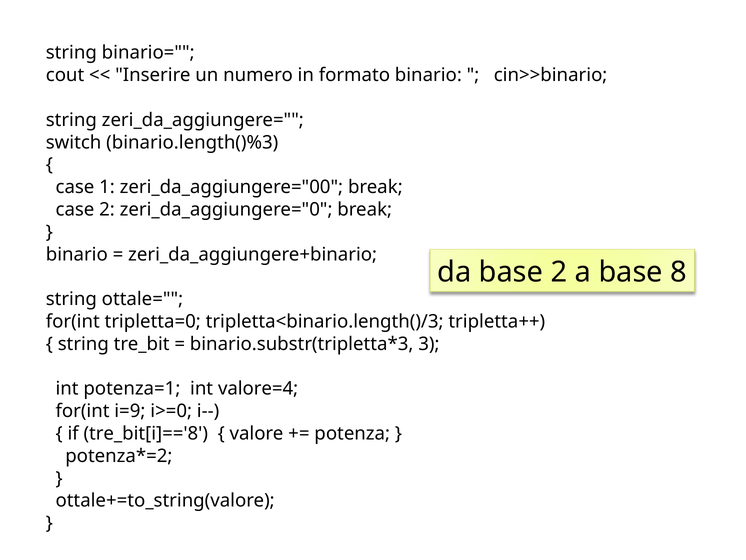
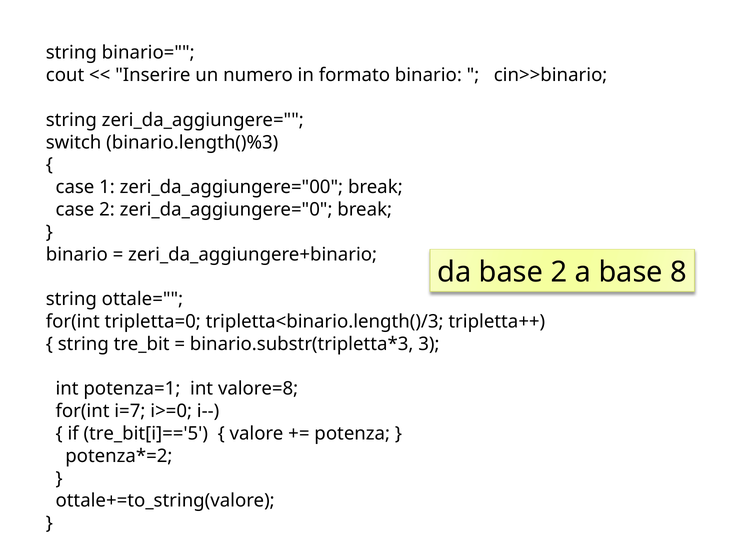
valore=4: valore=4 -> valore=8
i=9: i=9 -> i=7
tre_bit[i]=='8: tre_bit[i]=='8 -> tre_bit[i]=='5
